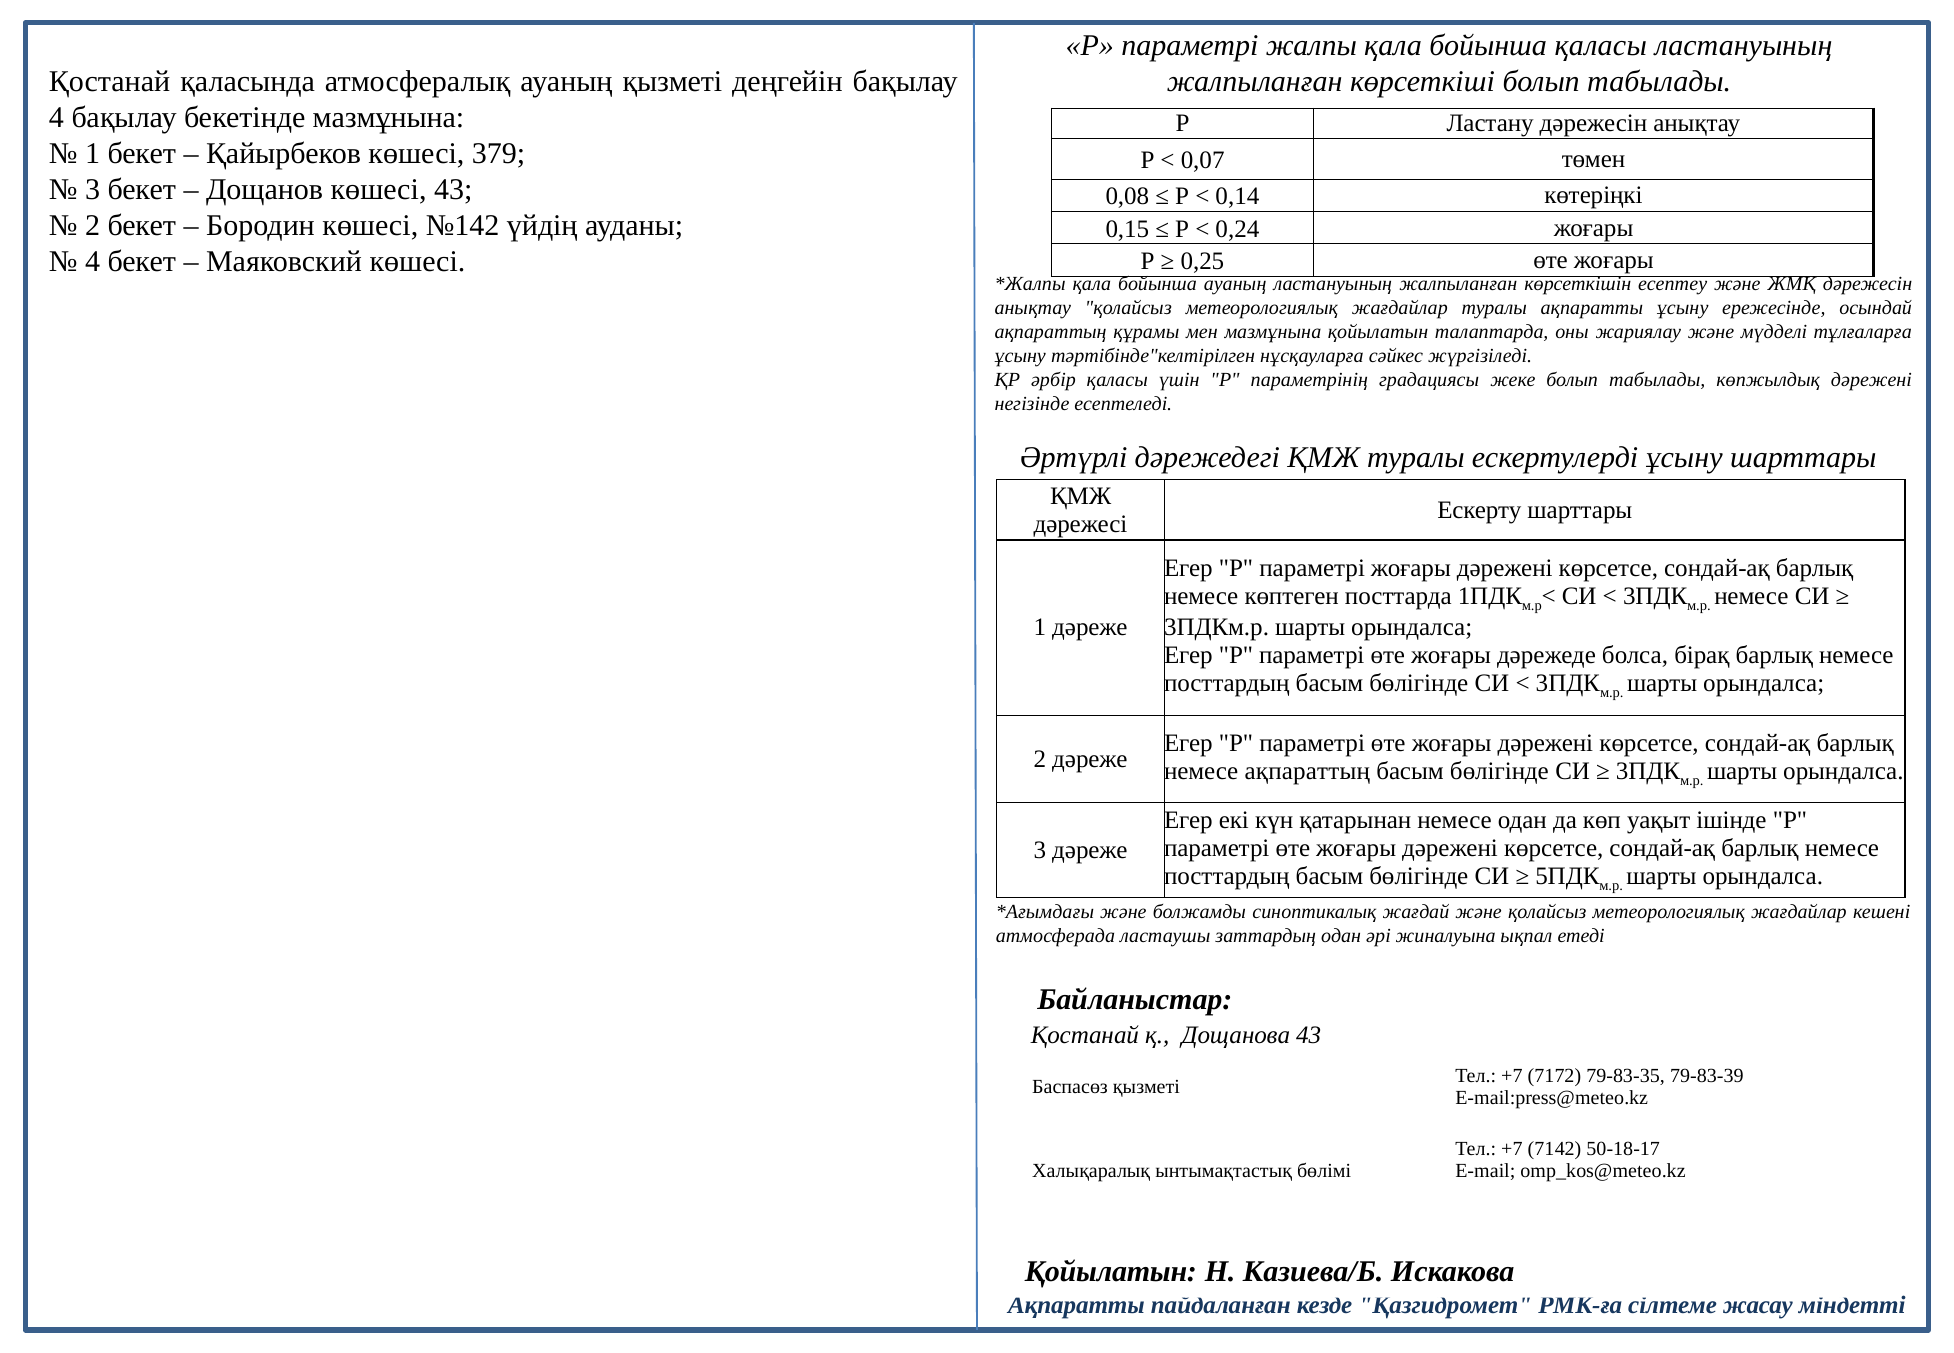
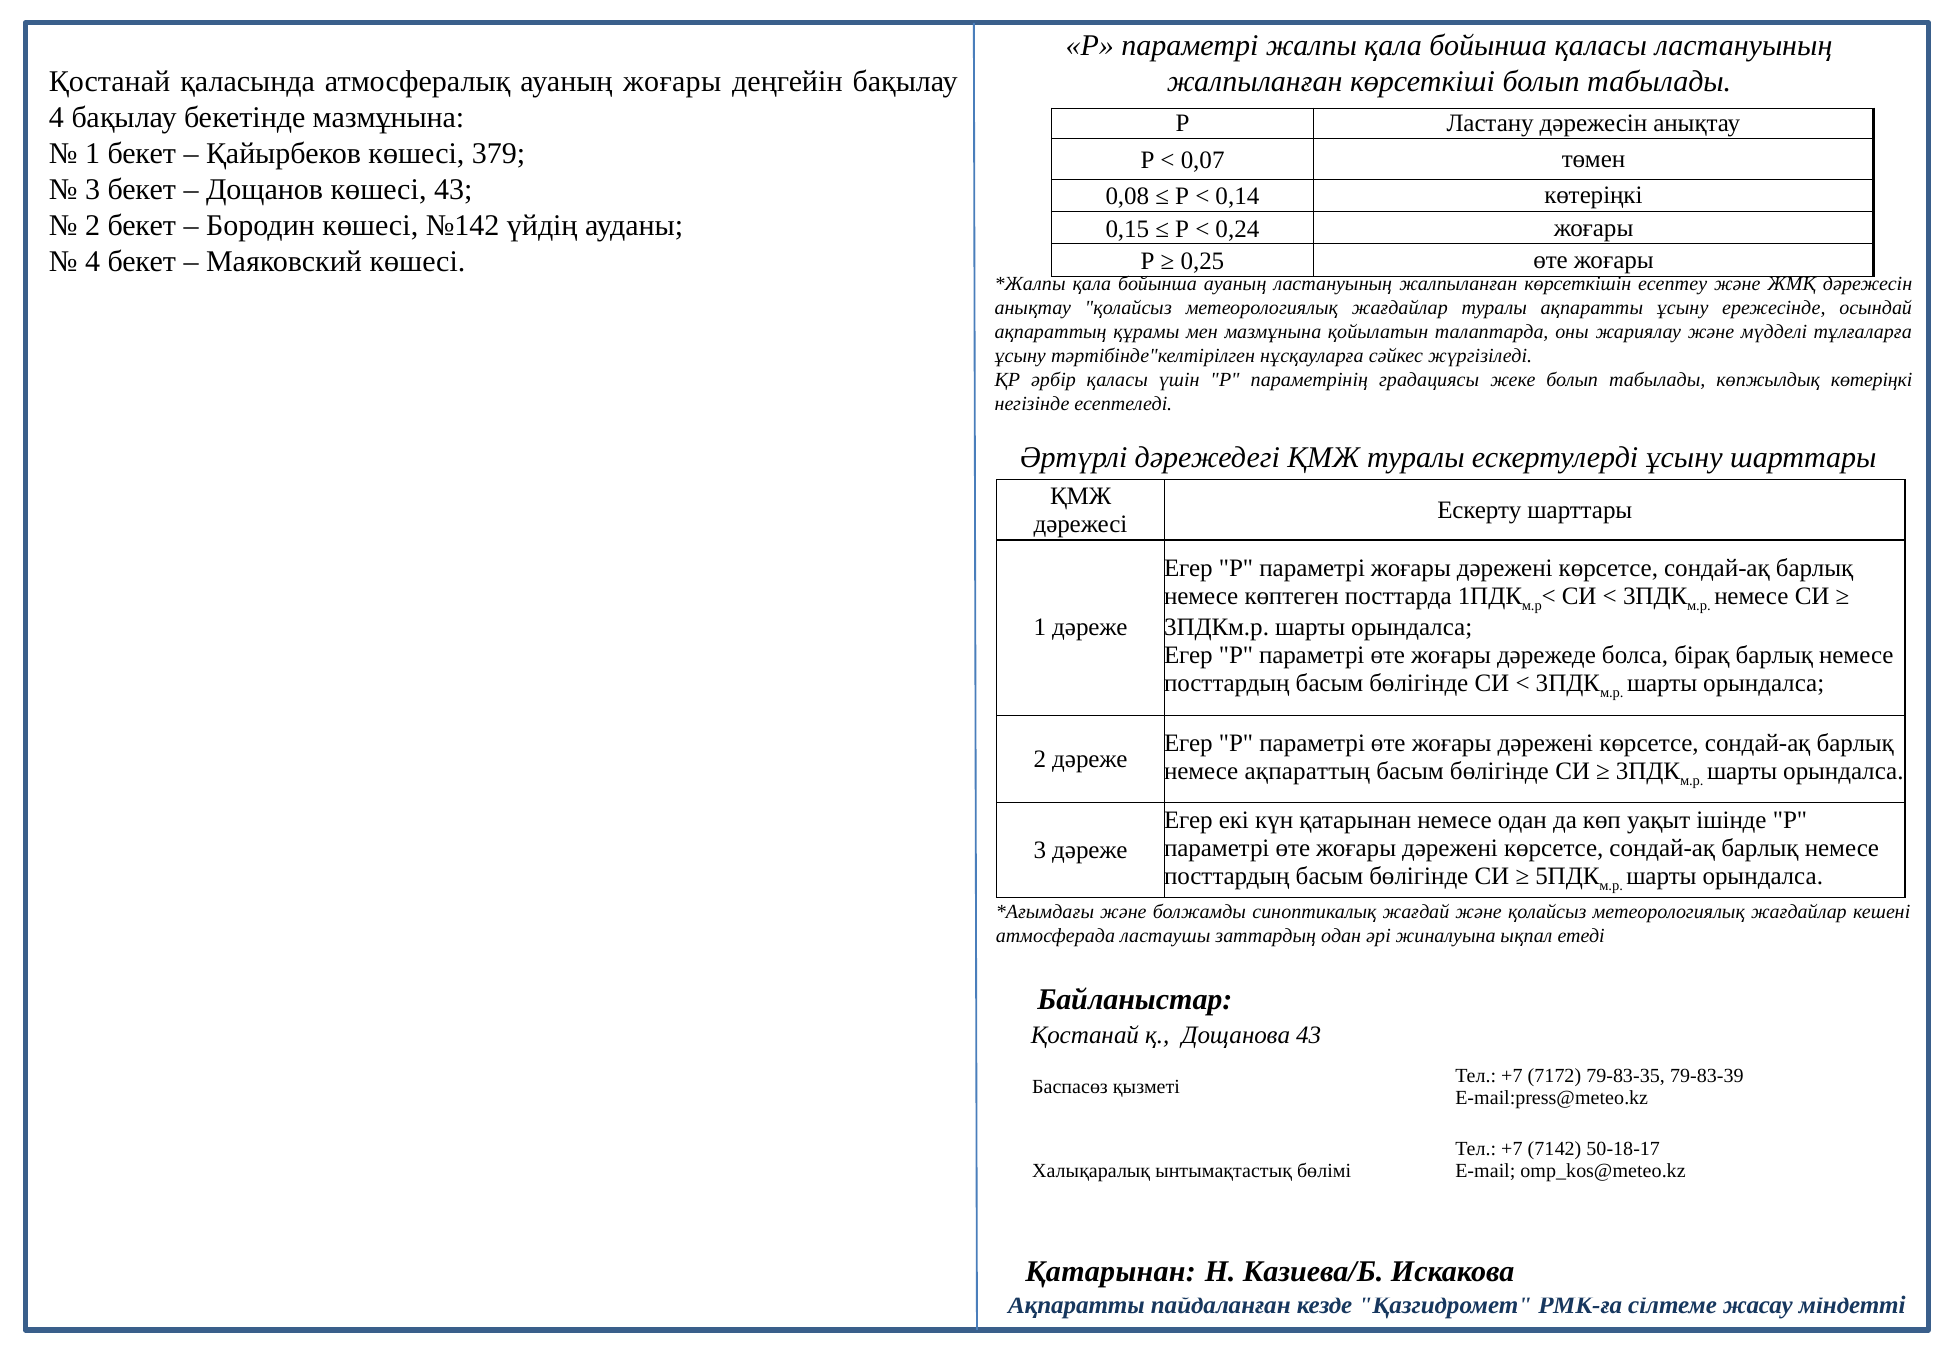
ауаның қызметі: қызметі -> жоғары
көпжылдық дәрежені: дәрежені -> көтеріңкі
Қойылатын at (1111, 1272): Қойылатын -> Қатарынан
